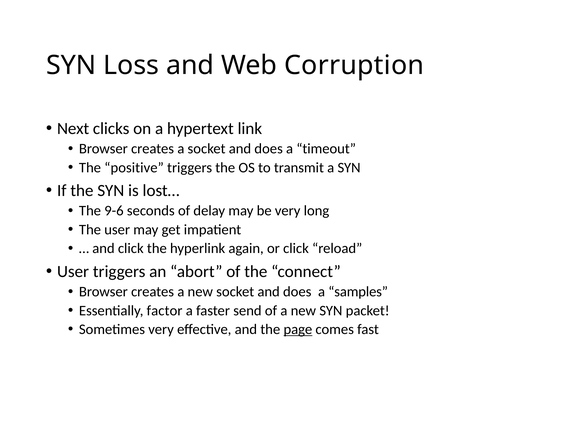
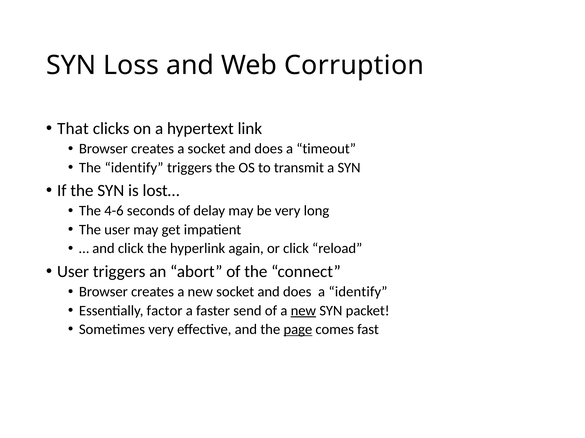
Next: Next -> That
The positive: positive -> identify
9-6: 9-6 -> 4-6
a samples: samples -> identify
new at (303, 311) underline: none -> present
